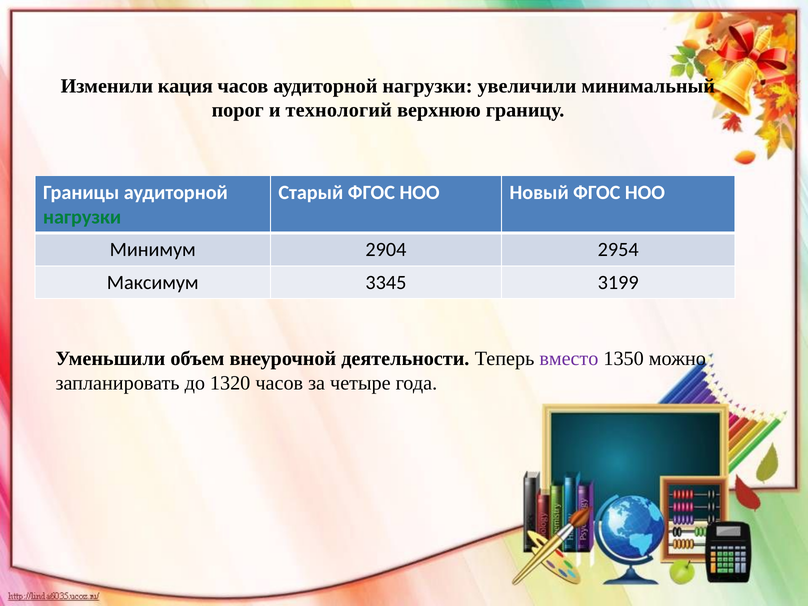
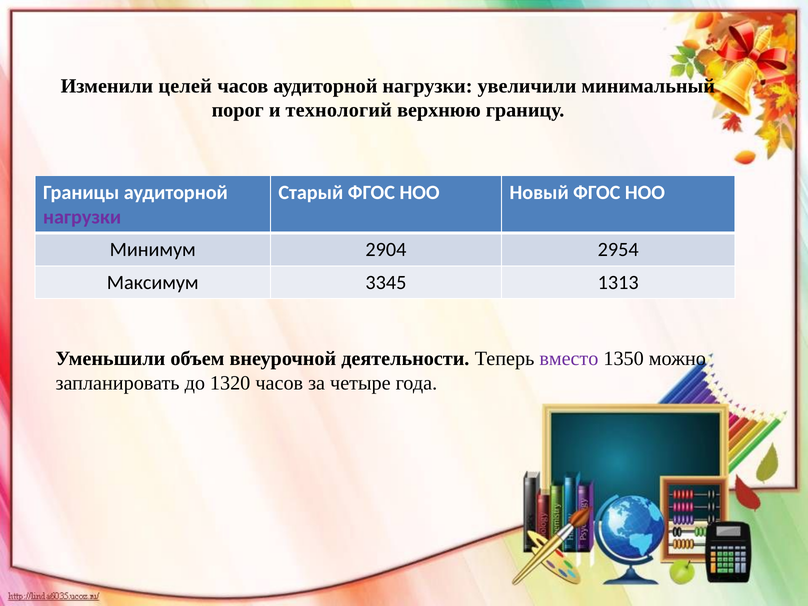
кация: кация -> целей
нагрузки at (82, 217) colour: green -> purple
3199: 3199 -> 1313
